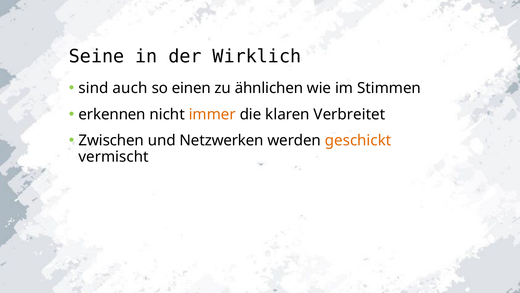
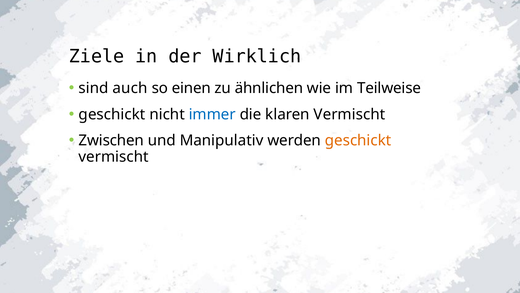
Seine: Seine -> Ziele
Stimmen: Stimmen -> Teilweise
erkennen at (112, 114): erkennen -> geschickt
immer colour: orange -> blue
klaren Verbreitet: Verbreitet -> Vermischt
Netzwerken: Netzwerken -> Manipulativ
